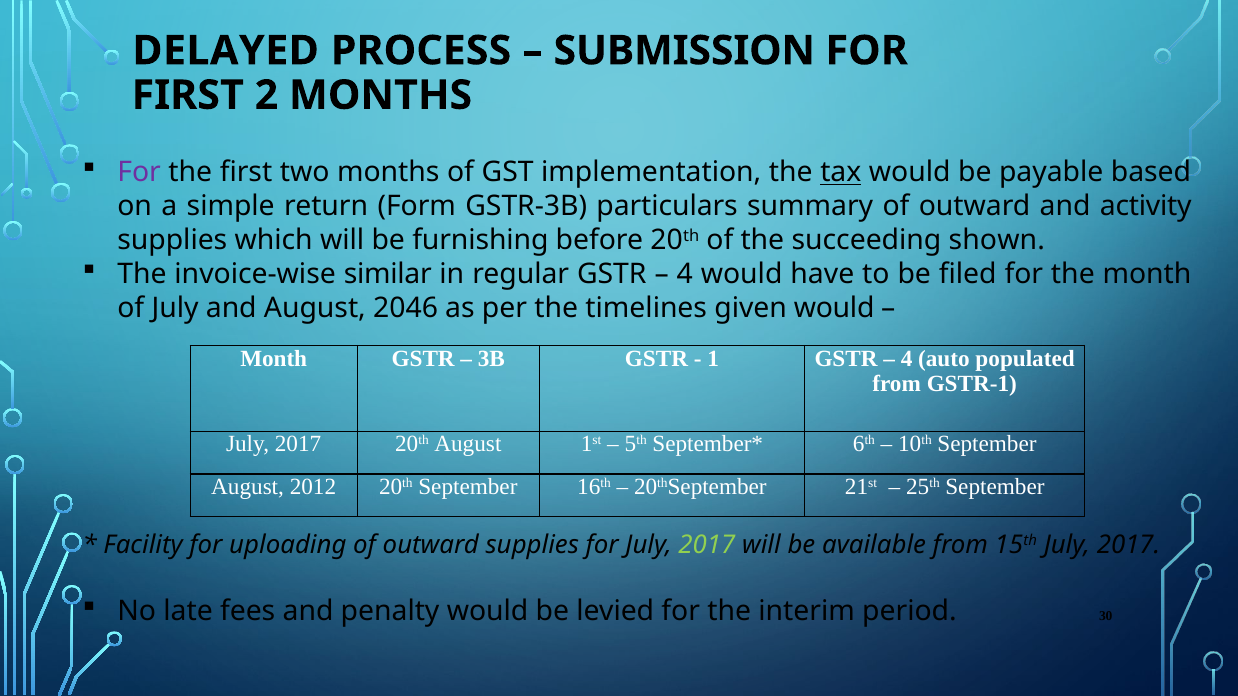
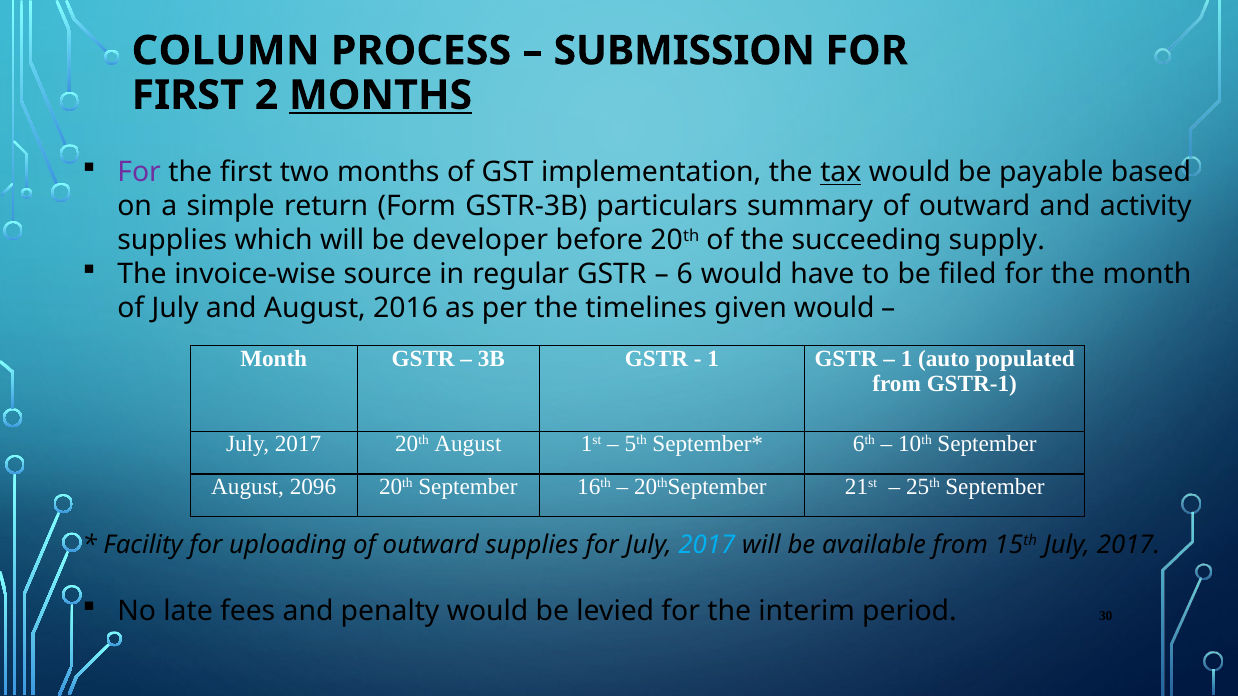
DELAYED: DELAYED -> COLUMN
MONTHS at (381, 95) underline: none -> present
furnishing: furnishing -> developer
shown: shown -> supply
similar: similar -> source
4 at (685, 275): 4 -> 6
2046: 2046 -> 2016
4 at (907, 359): 4 -> 1
2012: 2012 -> 2096
2017 at (707, 545) colour: light green -> light blue
